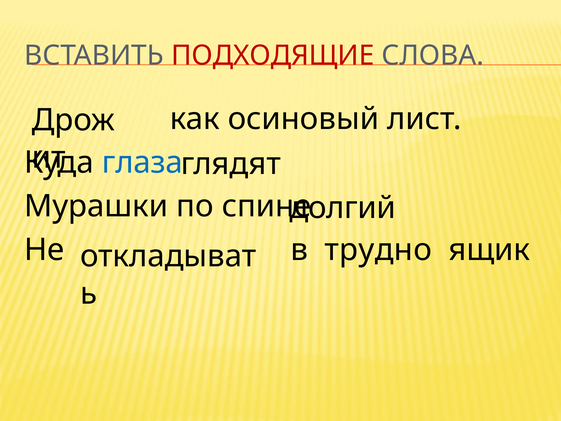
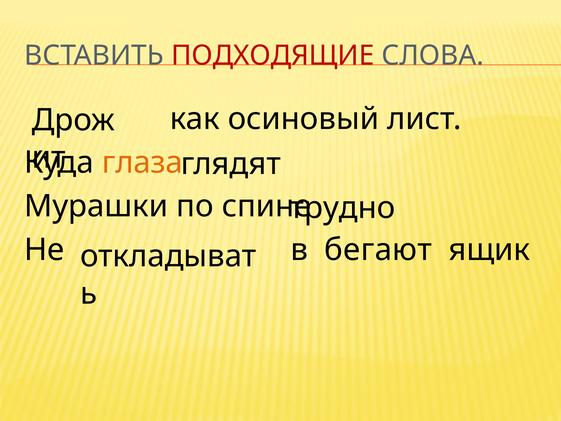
глаза colour: blue -> orange
долгий: долгий -> трудно
трудно: трудно -> бегают
